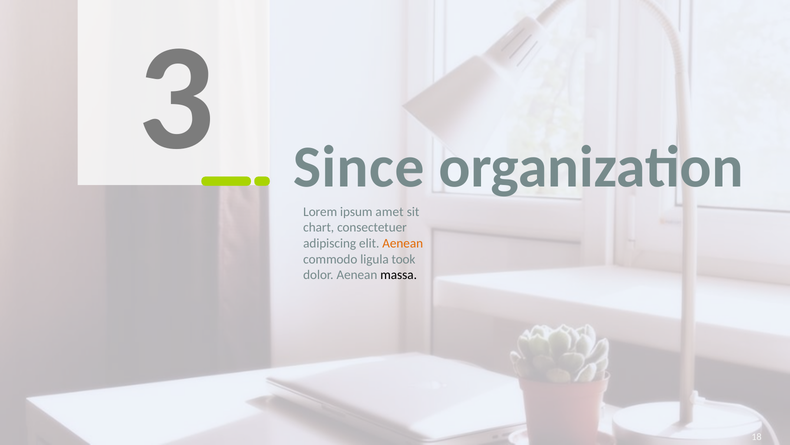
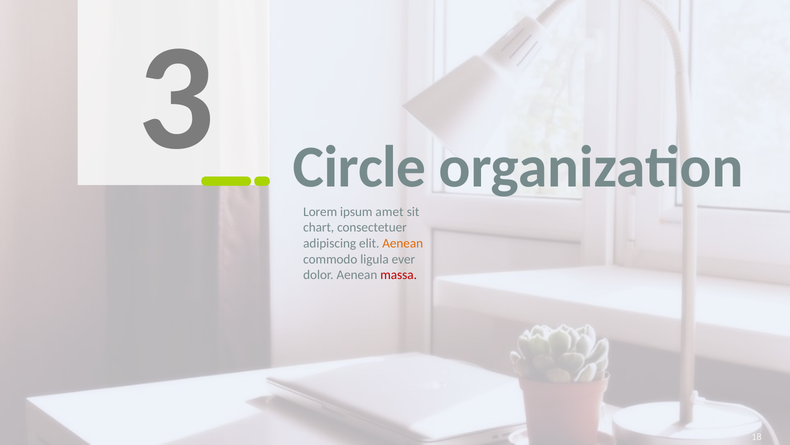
Since: Since -> Circle
took: took -> ever
massa colour: black -> red
